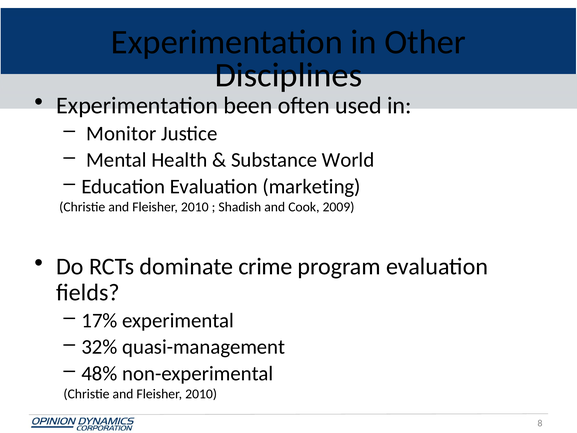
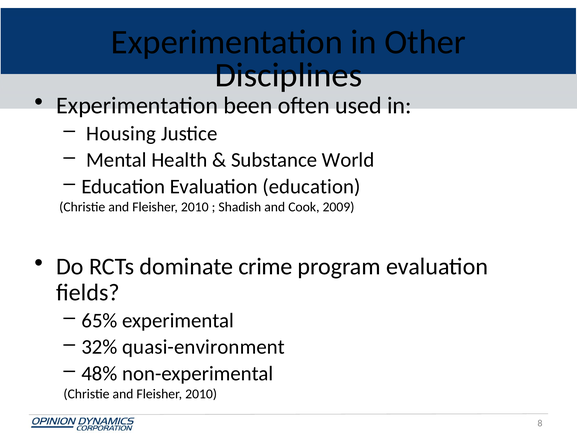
Monitor: Monitor -> Housing
Evaluation marketing: marketing -> education
17%: 17% -> 65%
quasi-management: quasi-management -> quasi-environment
